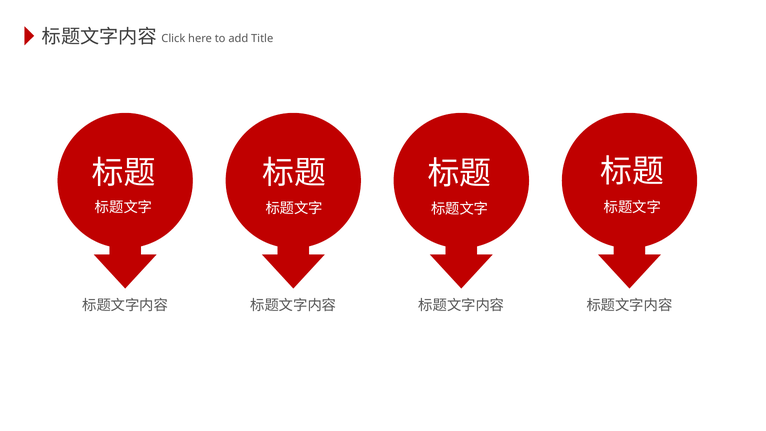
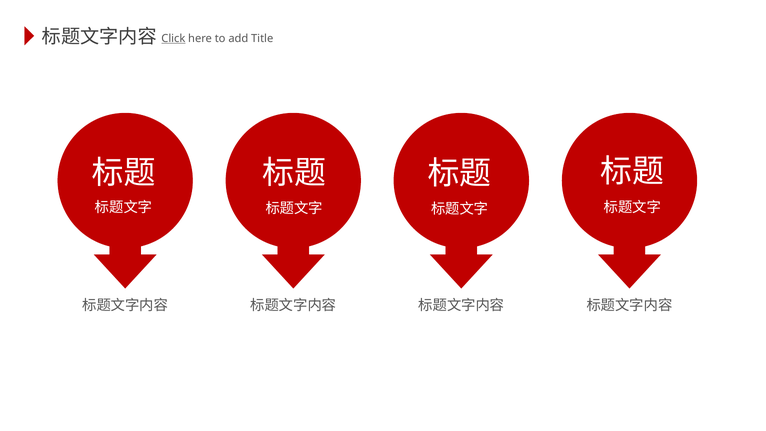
Click underline: none -> present
